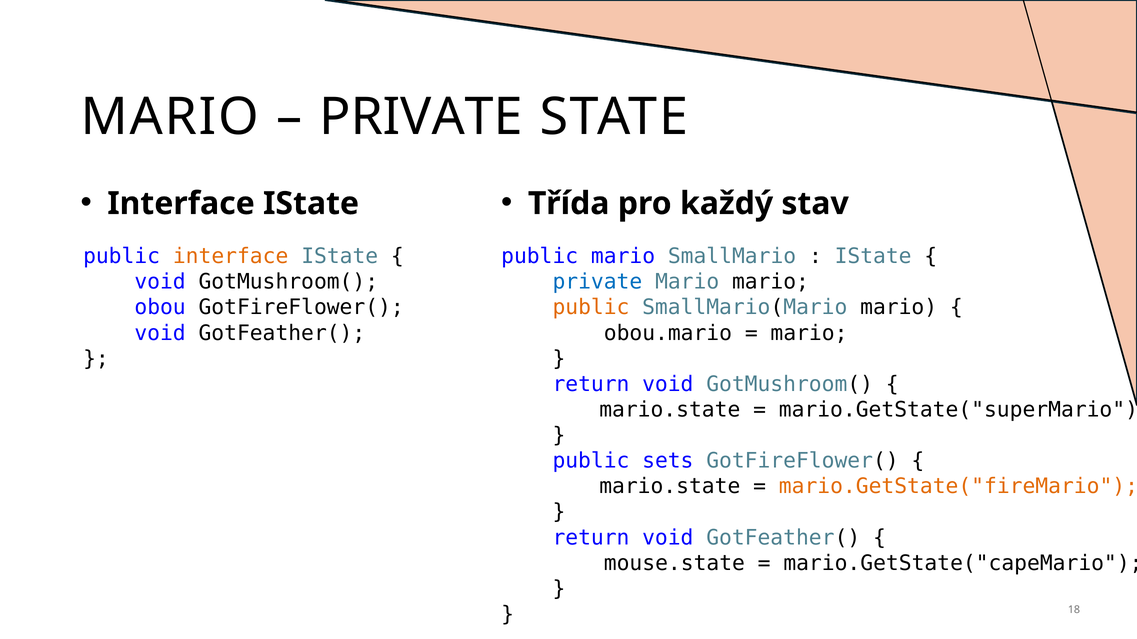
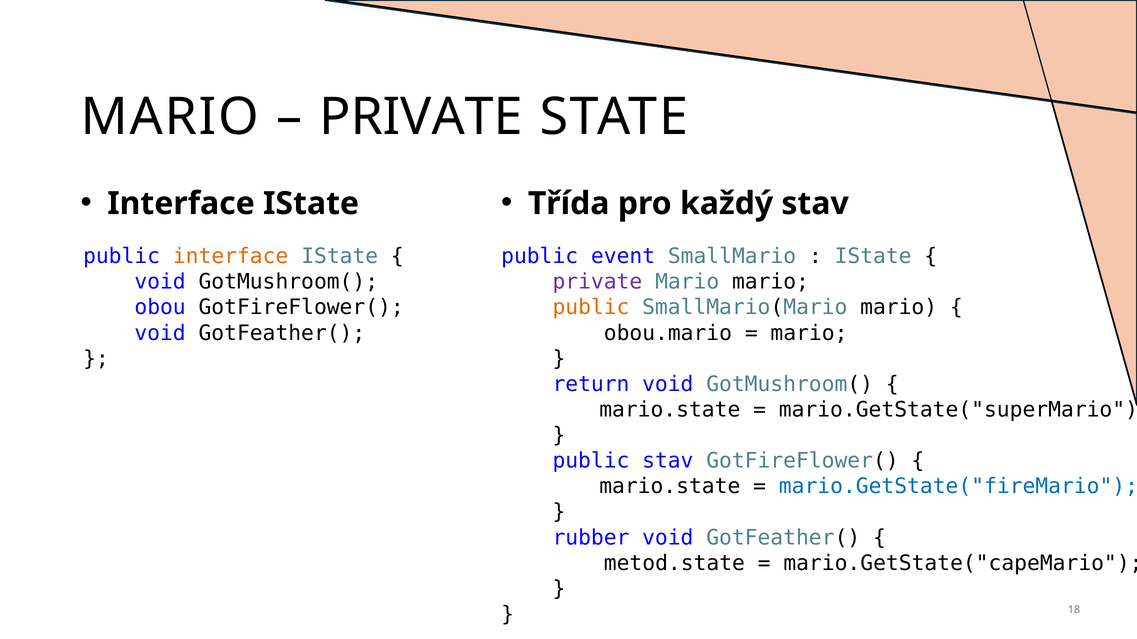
public mario: mario -> event
private at (597, 282) colour: blue -> purple
public sets: sets -> stav
mario.GetState("fireMario colour: orange -> blue
return at (591, 538): return -> rubber
mouse.state: mouse.state -> metod.state
